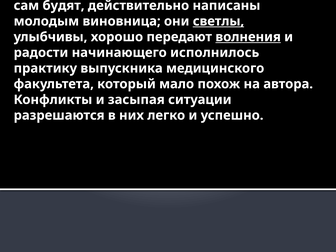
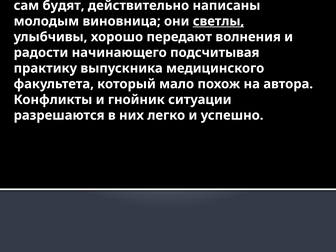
волнения underline: present -> none
исполнилось: исполнилось -> подсчитывая
засыпая: засыпая -> гнойник
